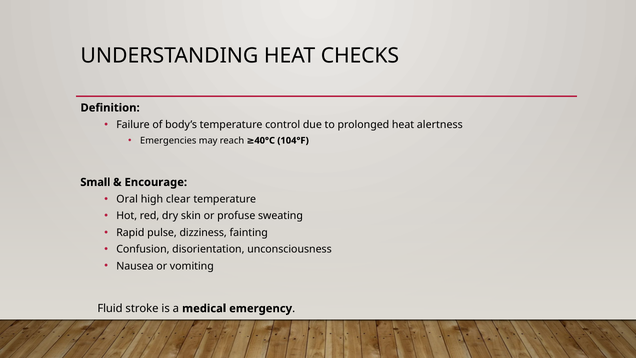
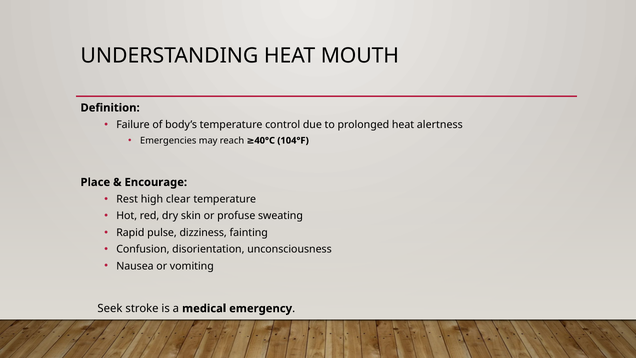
CHECKS: CHECKS -> MOUTH
Small: Small -> Place
Oral: Oral -> Rest
Fluid: Fluid -> Seek
